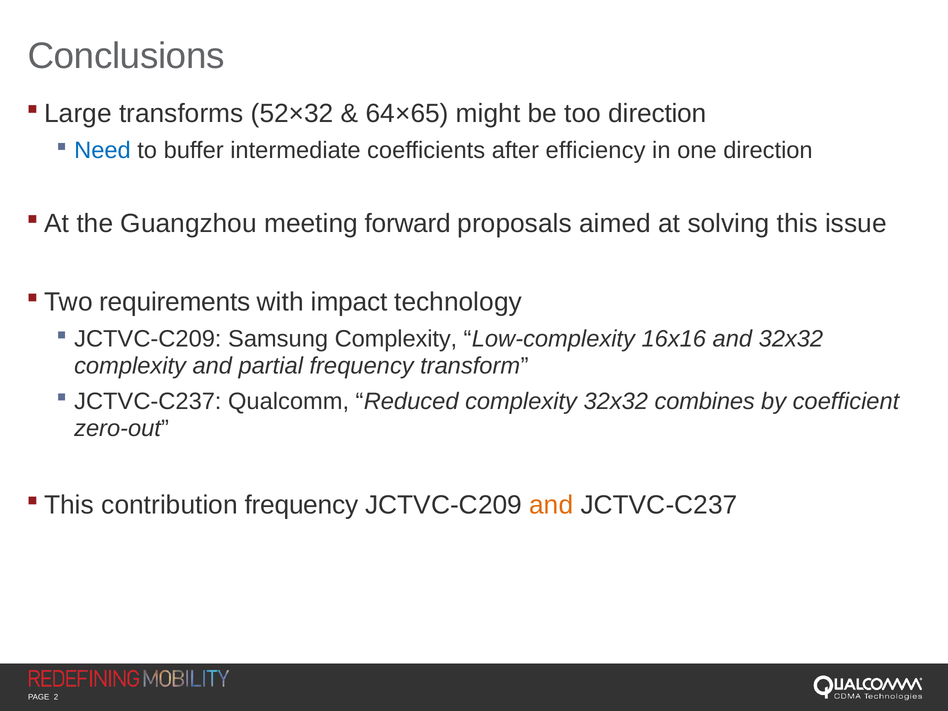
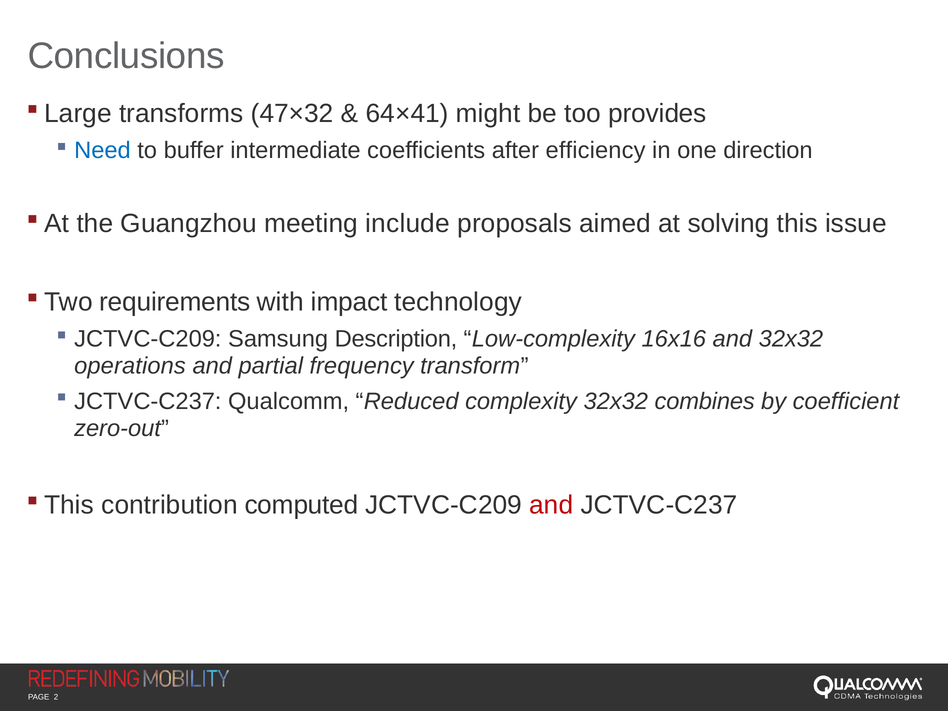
52×32: 52×32 -> 47×32
64×65: 64×65 -> 64×41
too direction: direction -> provides
forward: forward -> include
Samsung Complexity: Complexity -> Description
complexity at (130, 366): complexity -> operations
contribution frequency: frequency -> computed
and at (551, 505) colour: orange -> red
